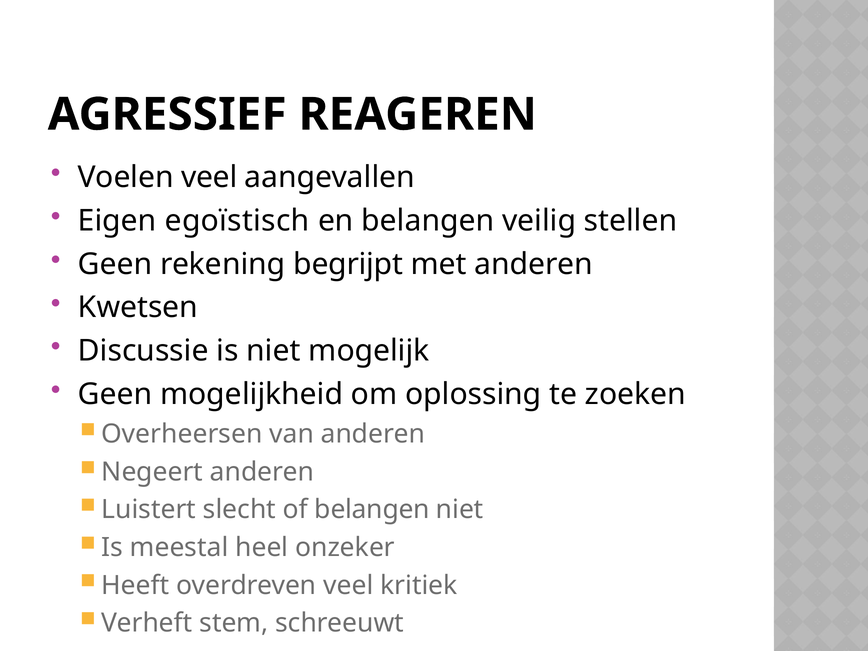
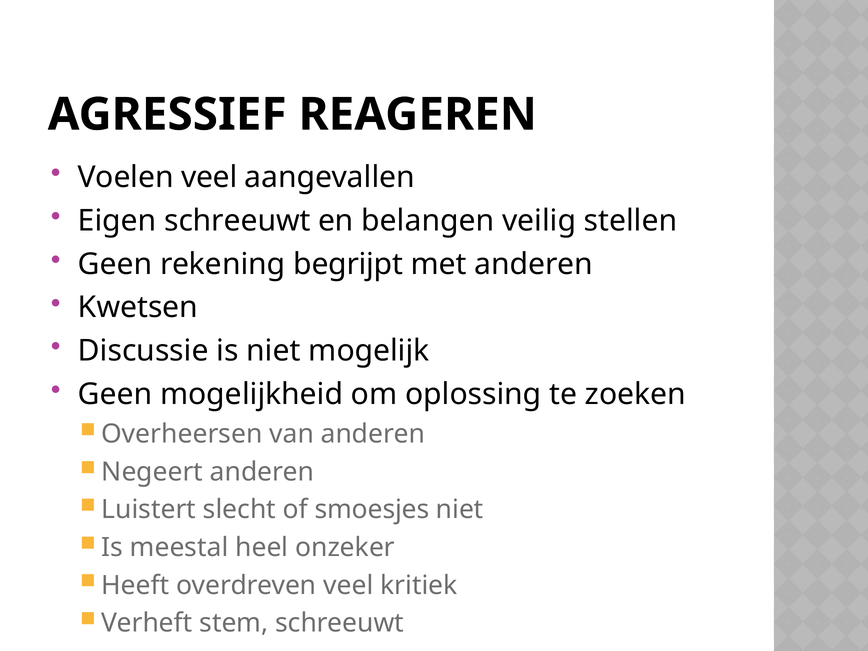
Eigen egoïstisch: egoïstisch -> schreeuwt
of belangen: belangen -> smoesjes
